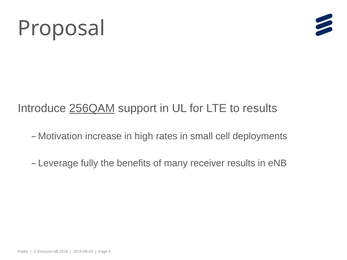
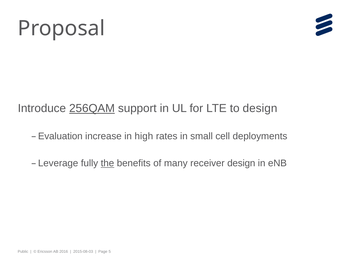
to results: results -> design
Motivation: Motivation -> Evaluation
the underline: none -> present
receiver results: results -> design
